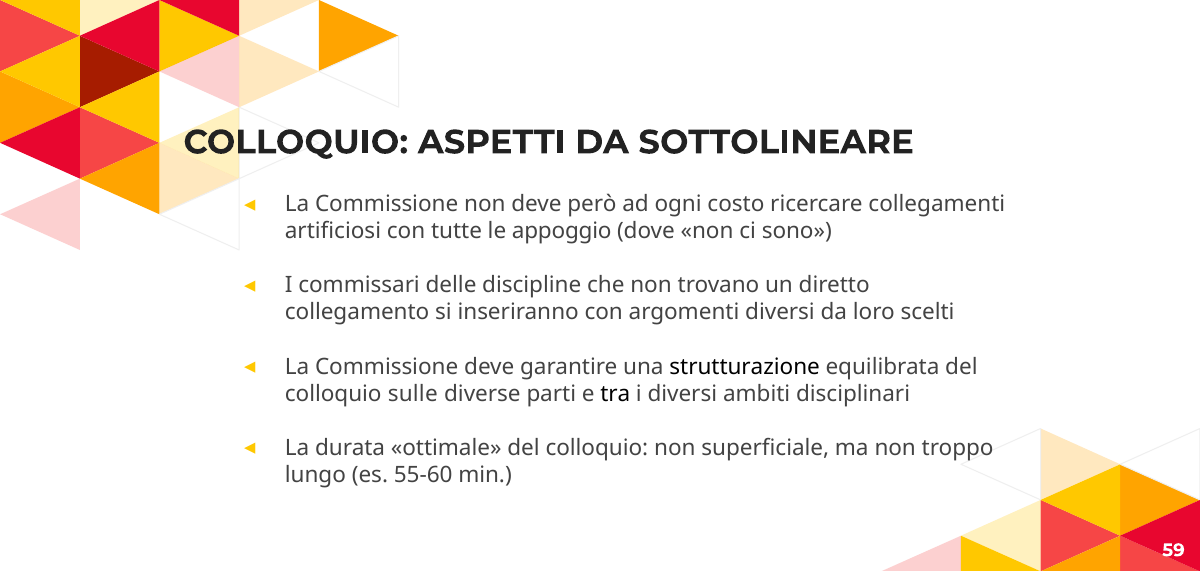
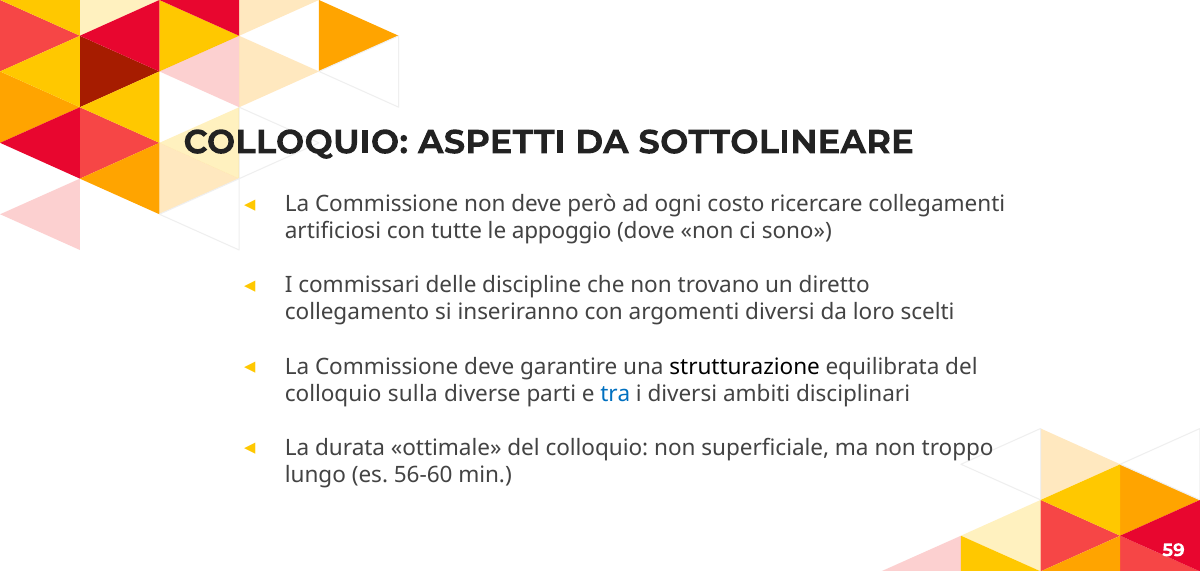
sulle: sulle -> sulla
tra colour: black -> blue
55-60: 55-60 -> 56-60
